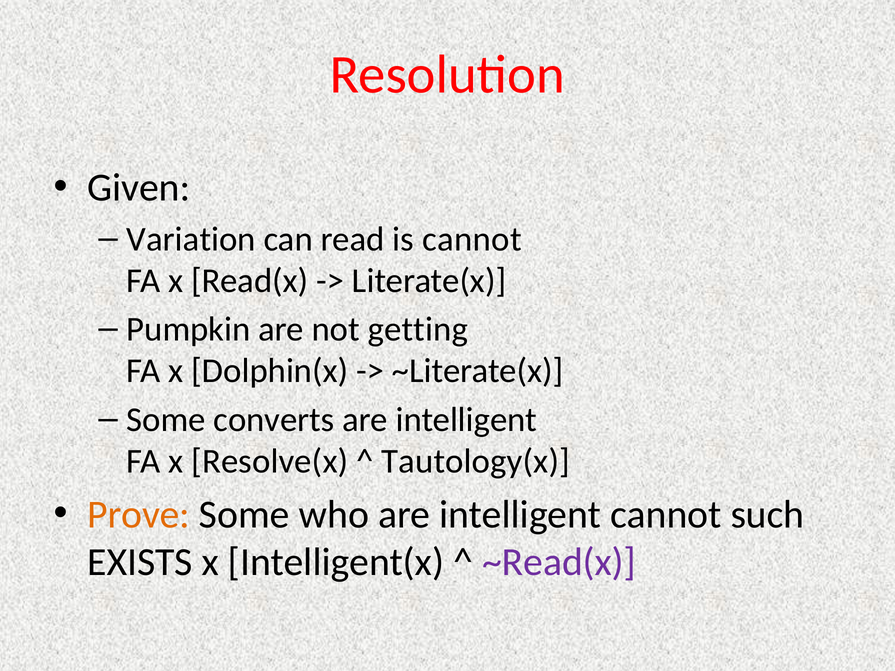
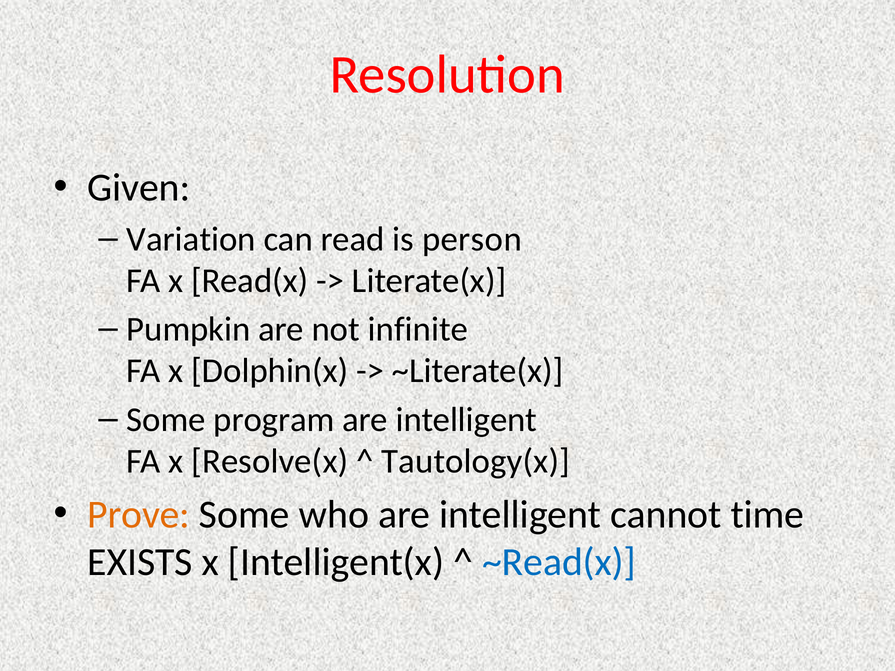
is cannot: cannot -> person
getting: getting -> infinite
converts: converts -> program
such: such -> time
~Read(x colour: purple -> blue
